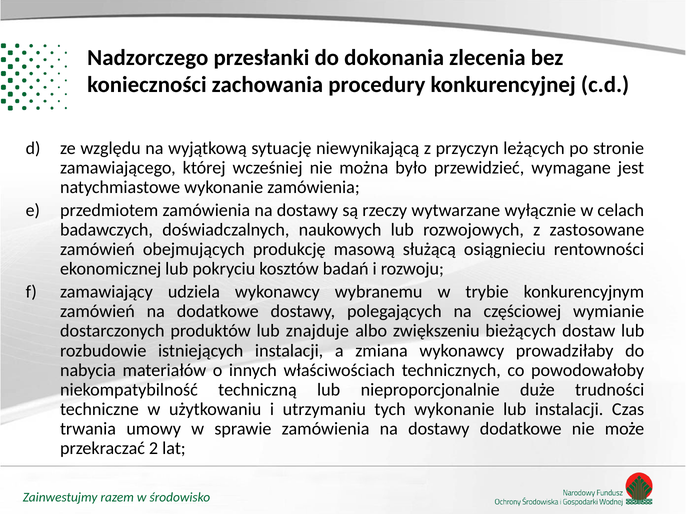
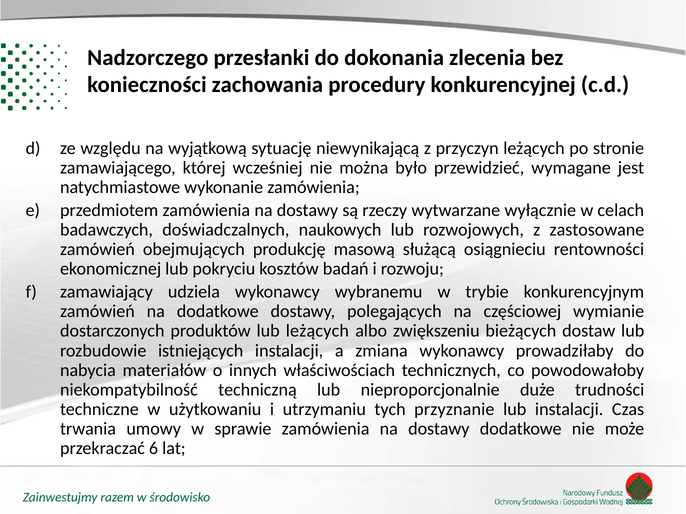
lub znajduje: znajduje -> leżących
tych wykonanie: wykonanie -> przyznanie
2: 2 -> 6
